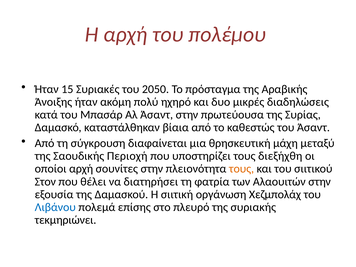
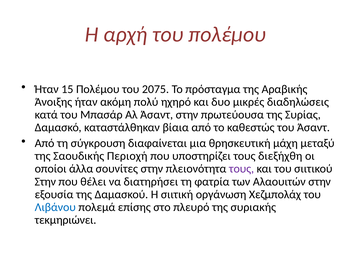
15 Συριακές: Συριακές -> Πολέμου
2050: 2050 -> 2075
οποίοι αρχή: αρχή -> άλλα
τους at (242, 169) colour: orange -> purple
Στον at (45, 182): Στον -> Στην
